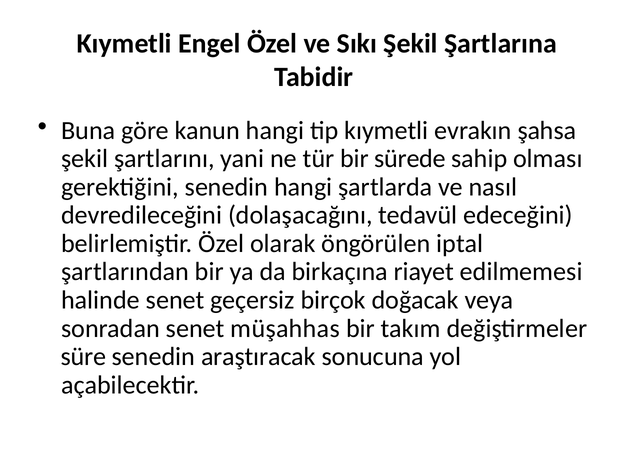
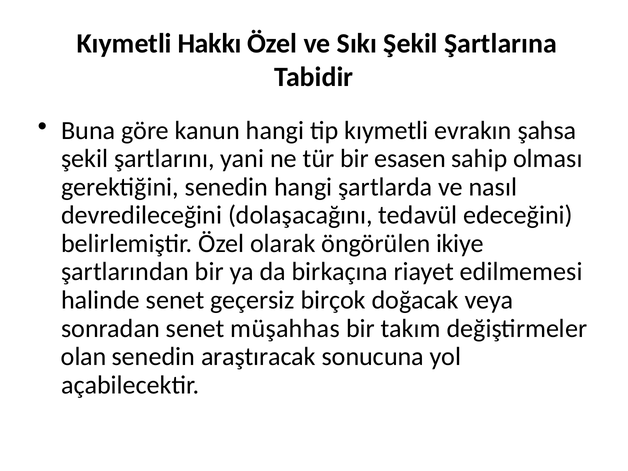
Engel: Engel -> Hakkı
sürede: sürede -> esasen
iptal: iptal -> ikiye
süre: süre -> olan
